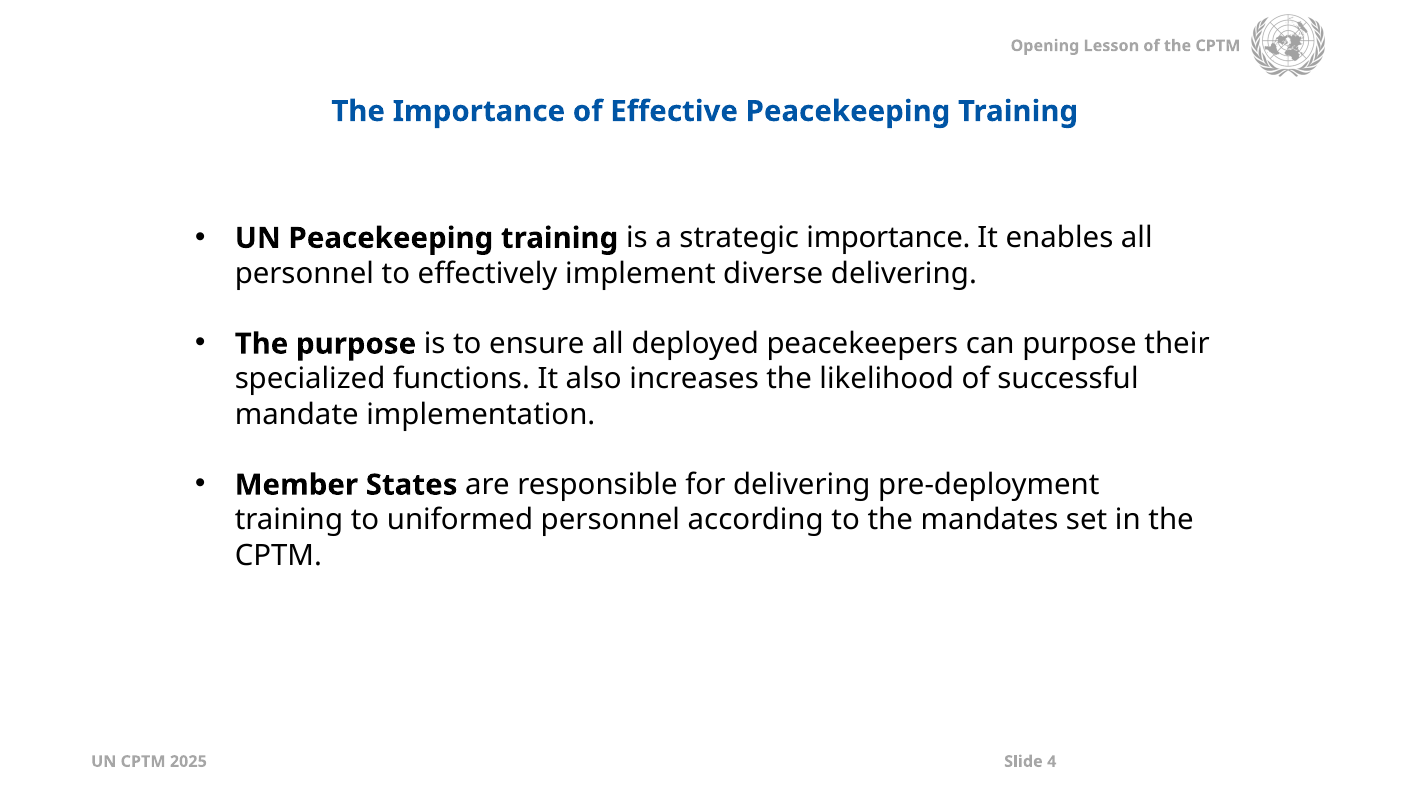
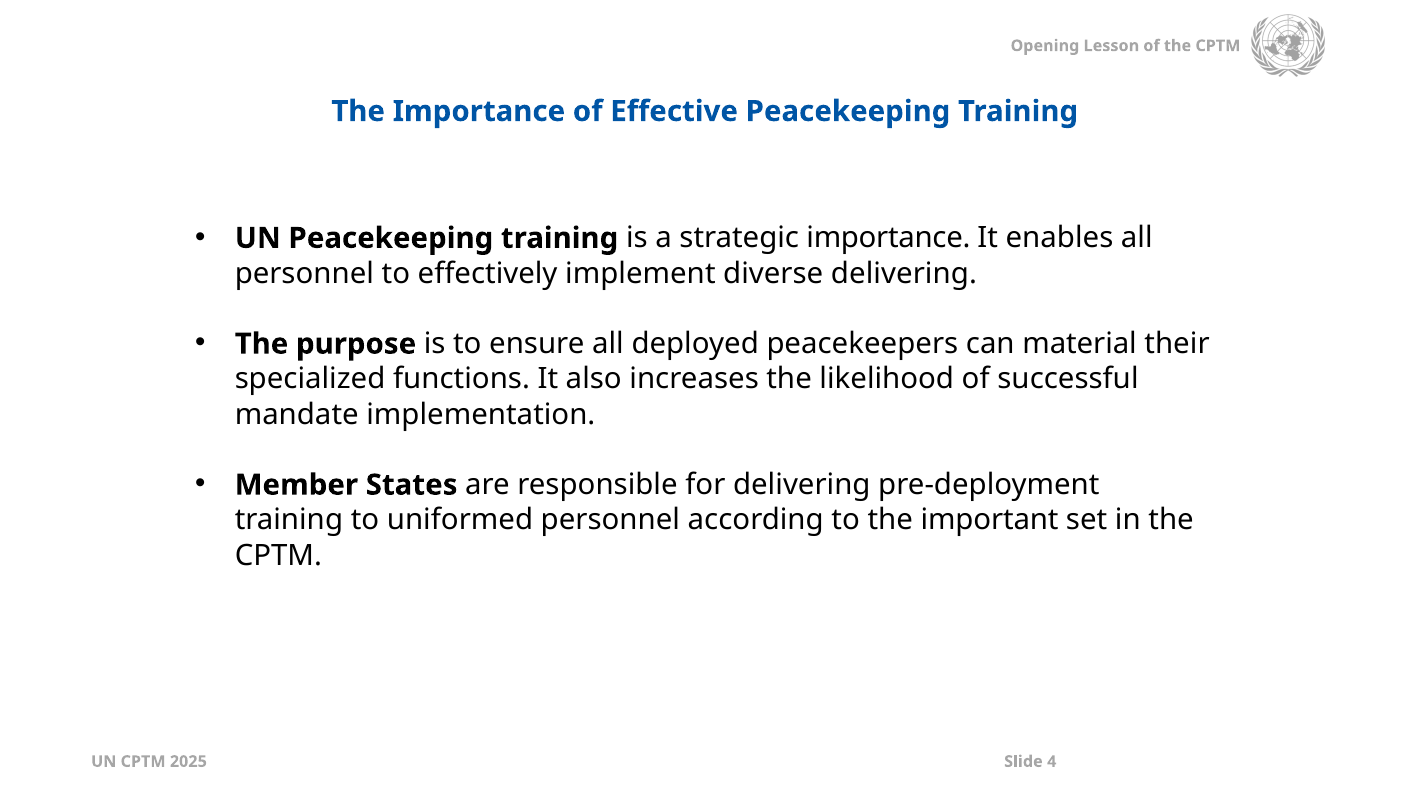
can purpose: purpose -> material
mandates: mandates -> important
